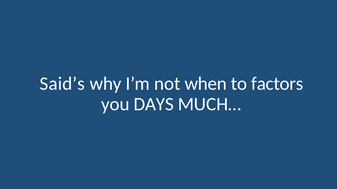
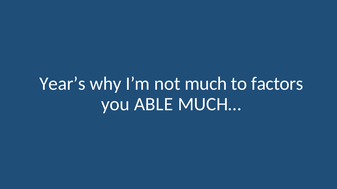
Said’s: Said’s -> Year’s
when: when -> much
DAYS: DAYS -> ABLE
